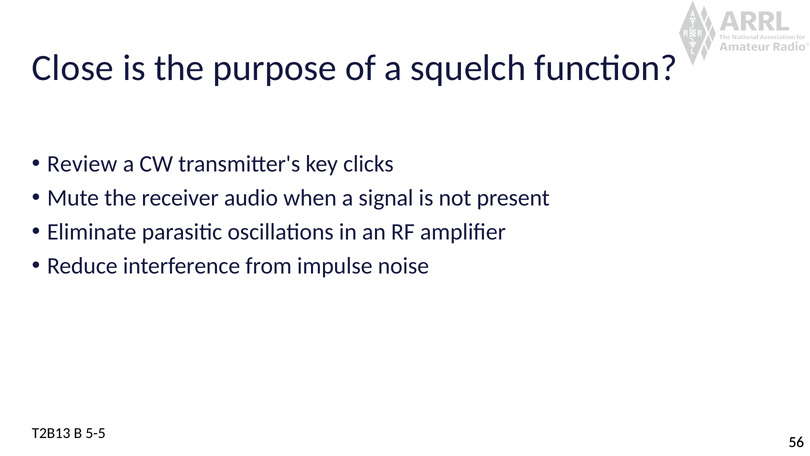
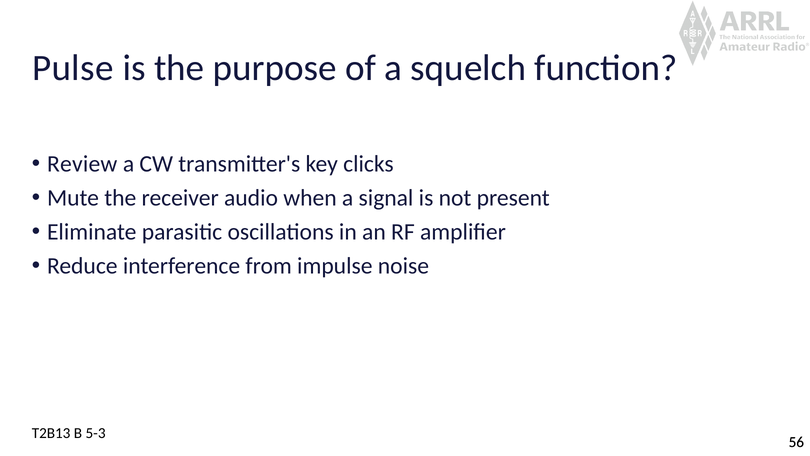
Close: Close -> Pulse
5-5: 5-5 -> 5-3
